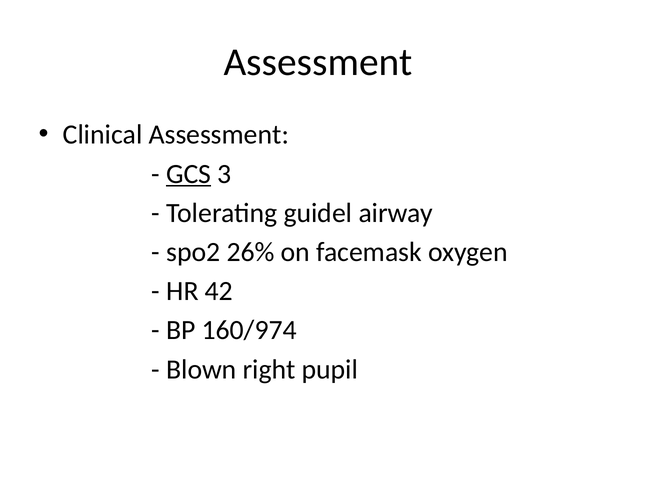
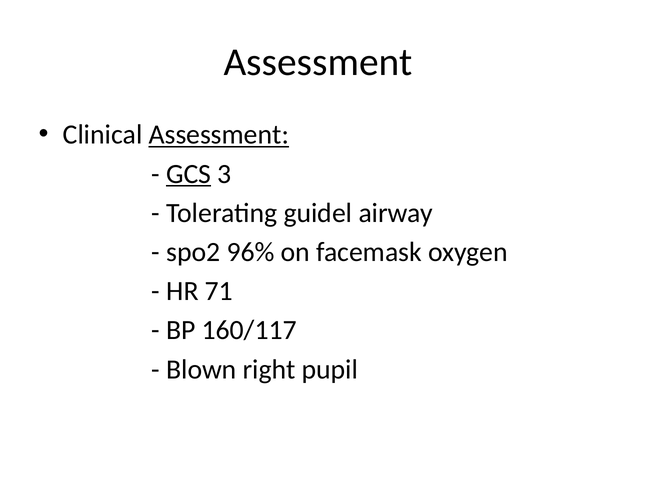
Assessment at (219, 135) underline: none -> present
26%: 26% -> 96%
42: 42 -> 71
160/974: 160/974 -> 160/117
